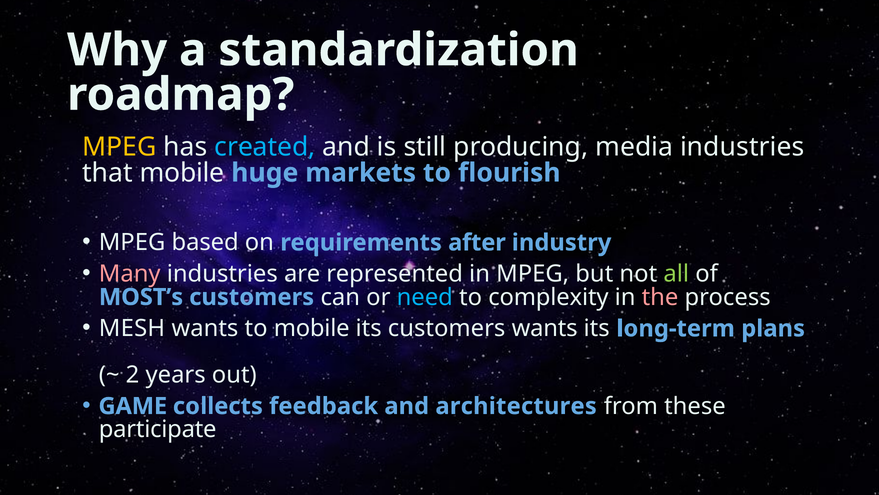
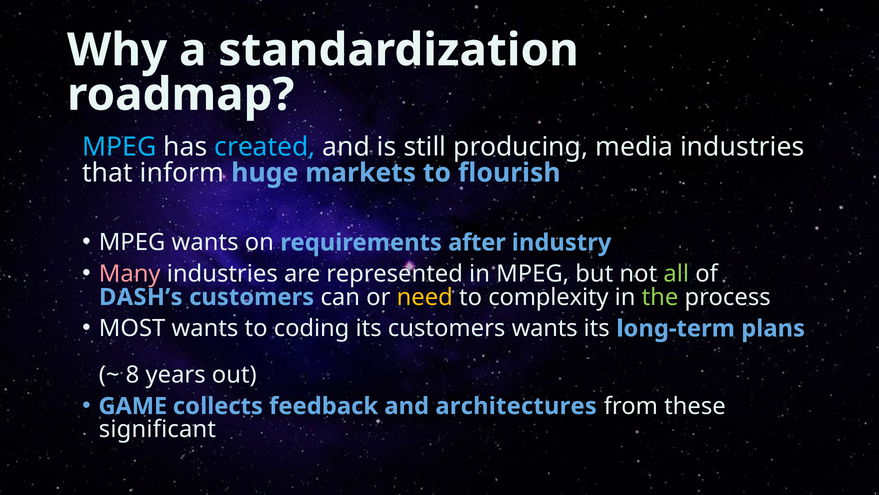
MPEG at (119, 147) colour: yellow -> light blue
that mobile: mobile -> inform
MPEG based: based -> wants
MOST’s: MOST’s -> DASH’s
need colour: light blue -> yellow
the colour: pink -> light green
MESH: MESH -> MOST
to mobile: mobile -> coding
2: 2 -> 8
participate: participate -> significant
